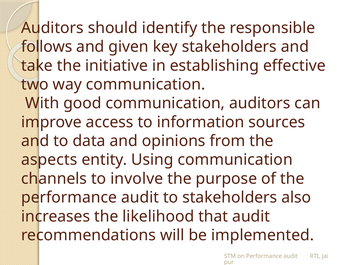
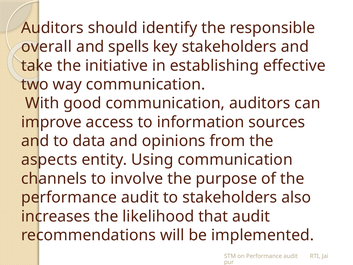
follows: follows -> overall
given: given -> spells
